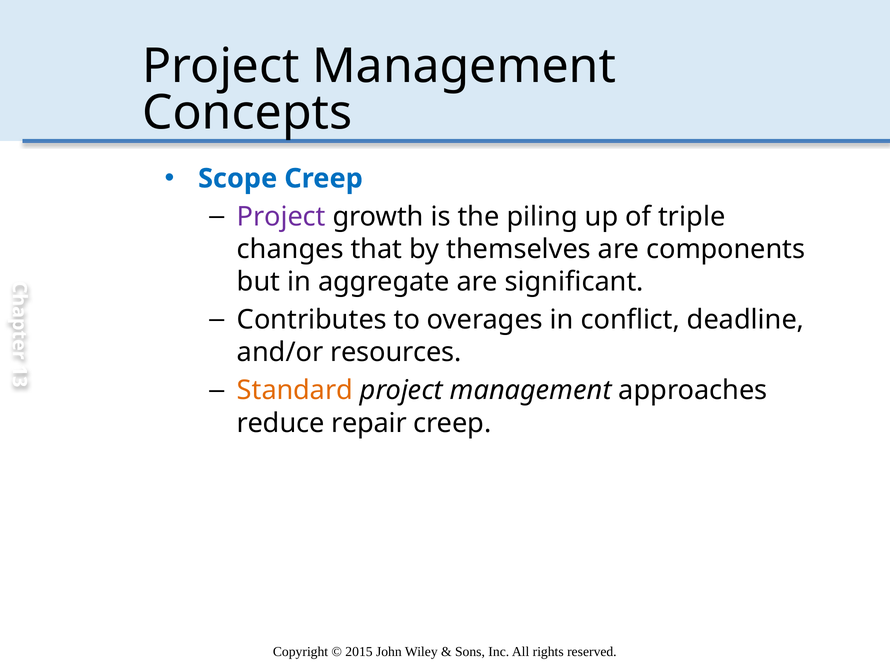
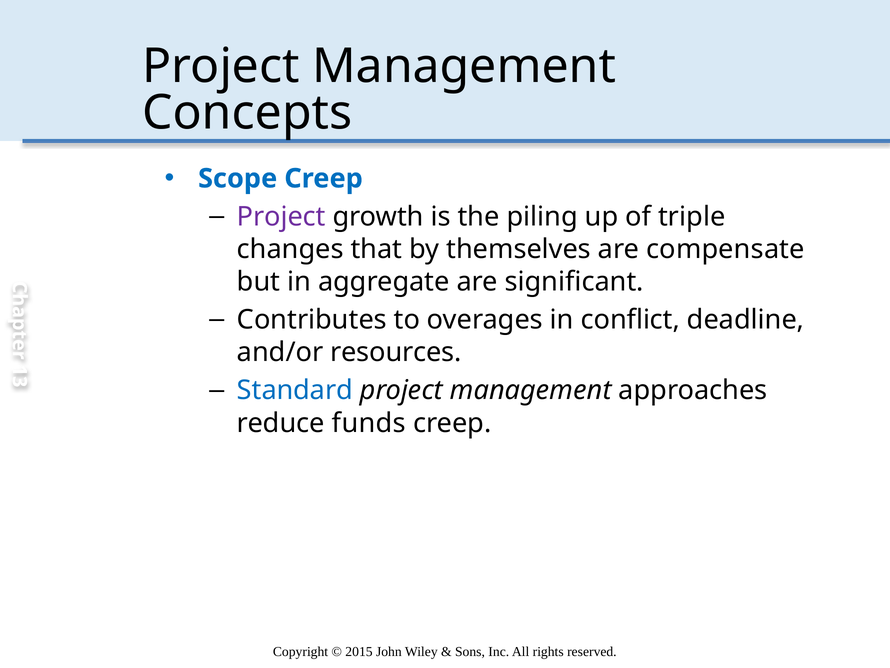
components: components -> compensate
Standard colour: orange -> blue
repair: repair -> funds
